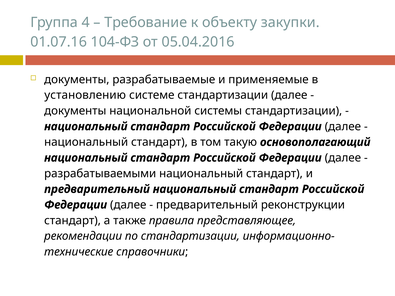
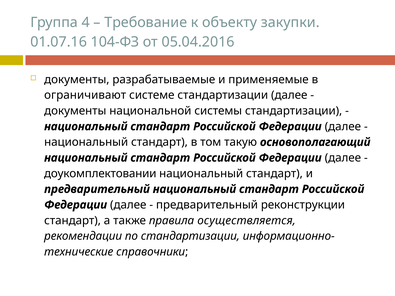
установлению: установлению -> ограничивают
разрабатываемыми: разрабатываемыми -> доукомплектовании
представляющее: представляющее -> осуществляется
